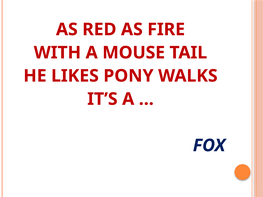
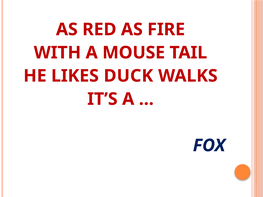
PONY: PONY -> DUCK
